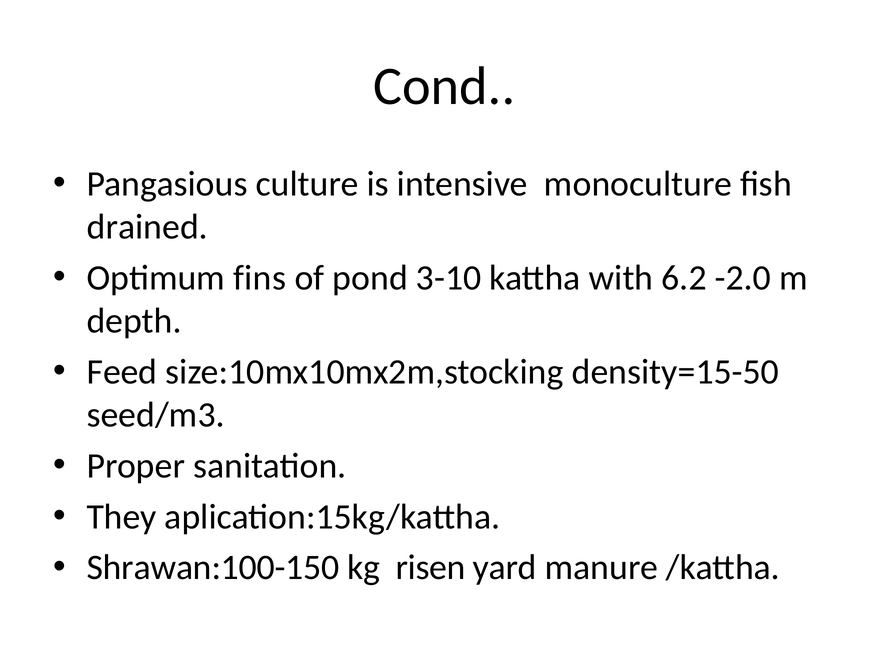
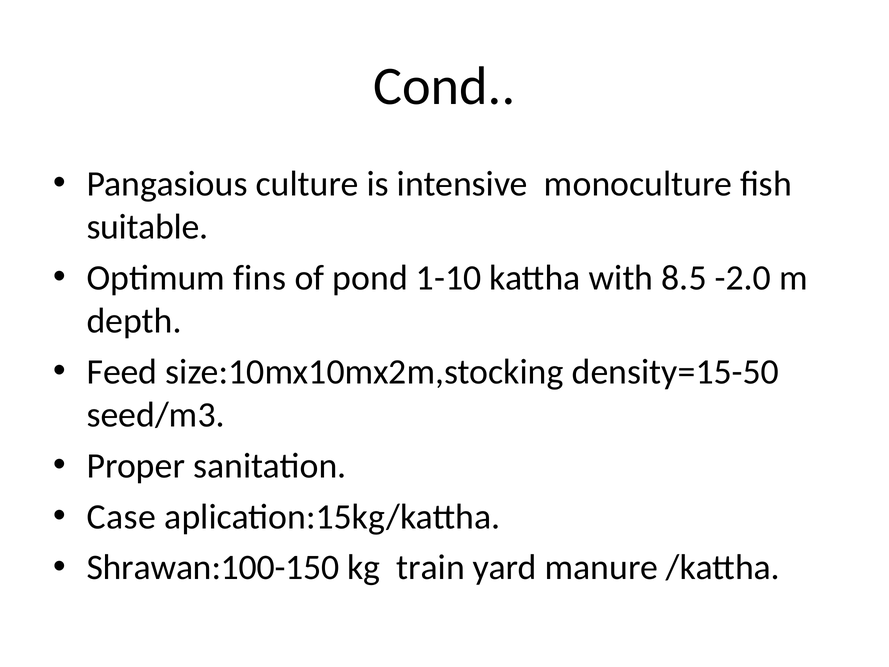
drained: drained -> suitable
3-10: 3-10 -> 1-10
6.2: 6.2 -> 8.5
They: They -> Case
risen: risen -> train
